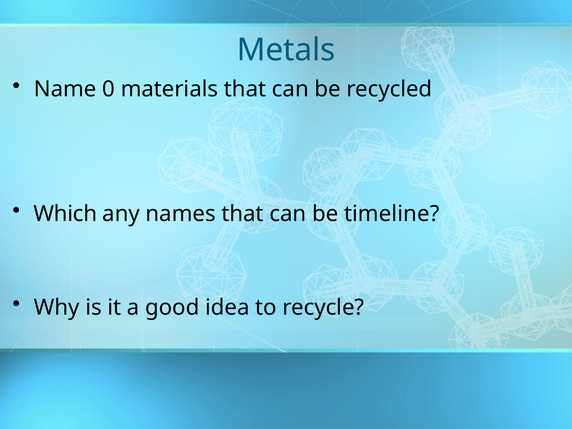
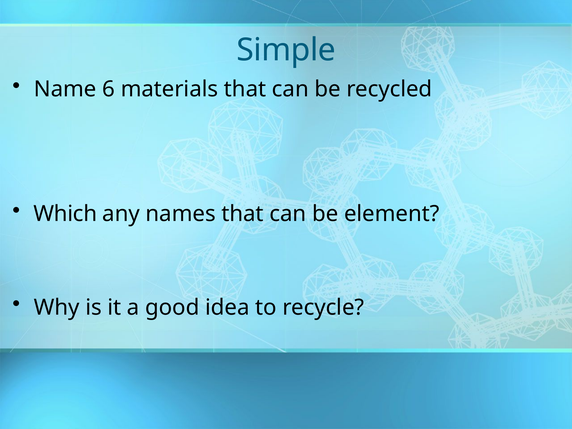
Metals: Metals -> Simple
0: 0 -> 6
timeline: timeline -> element
